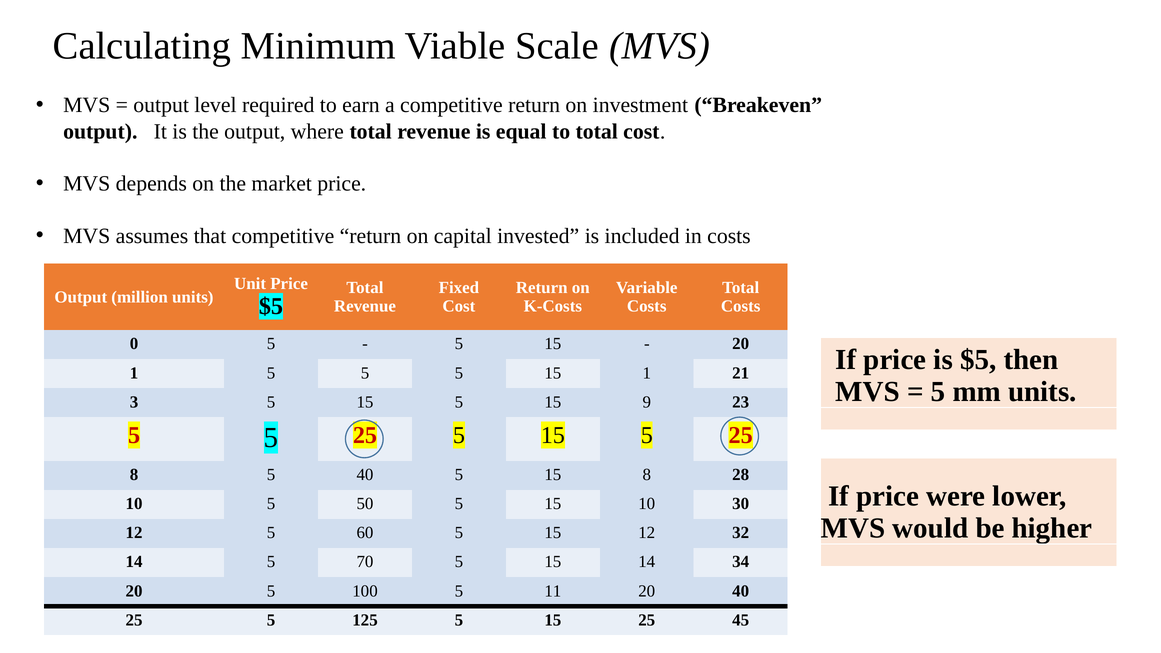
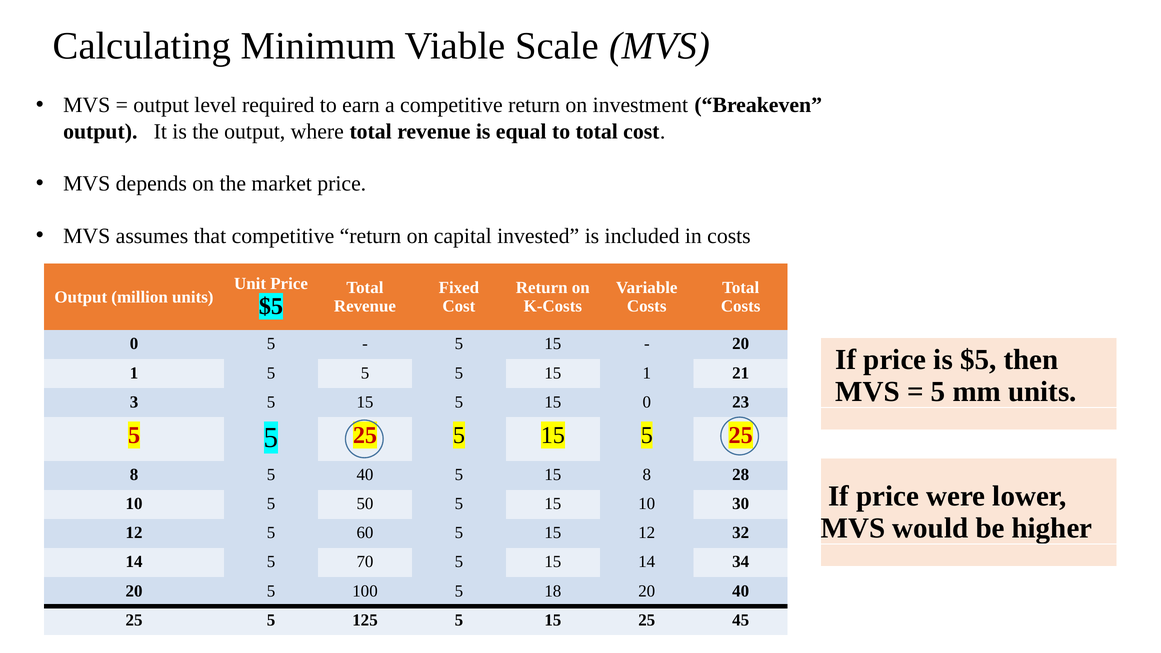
15 9: 9 -> 0
11: 11 -> 18
